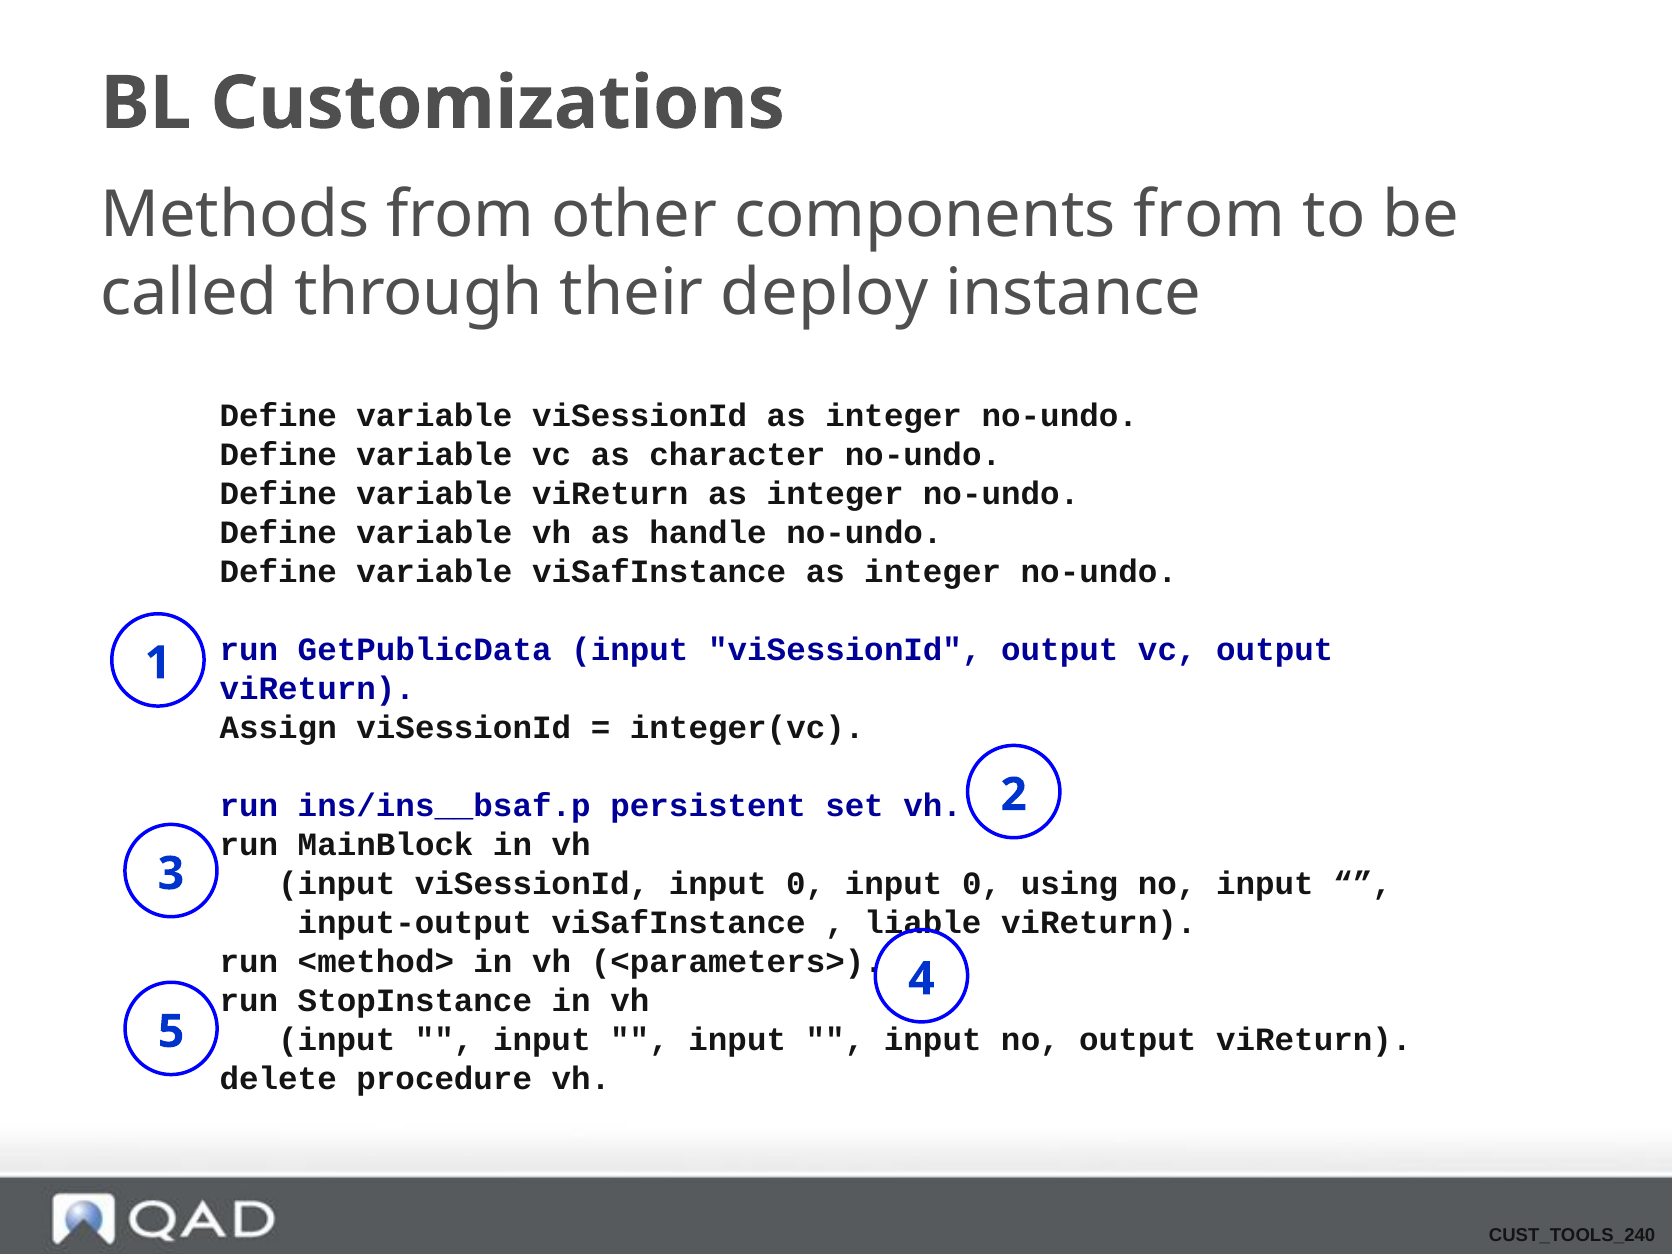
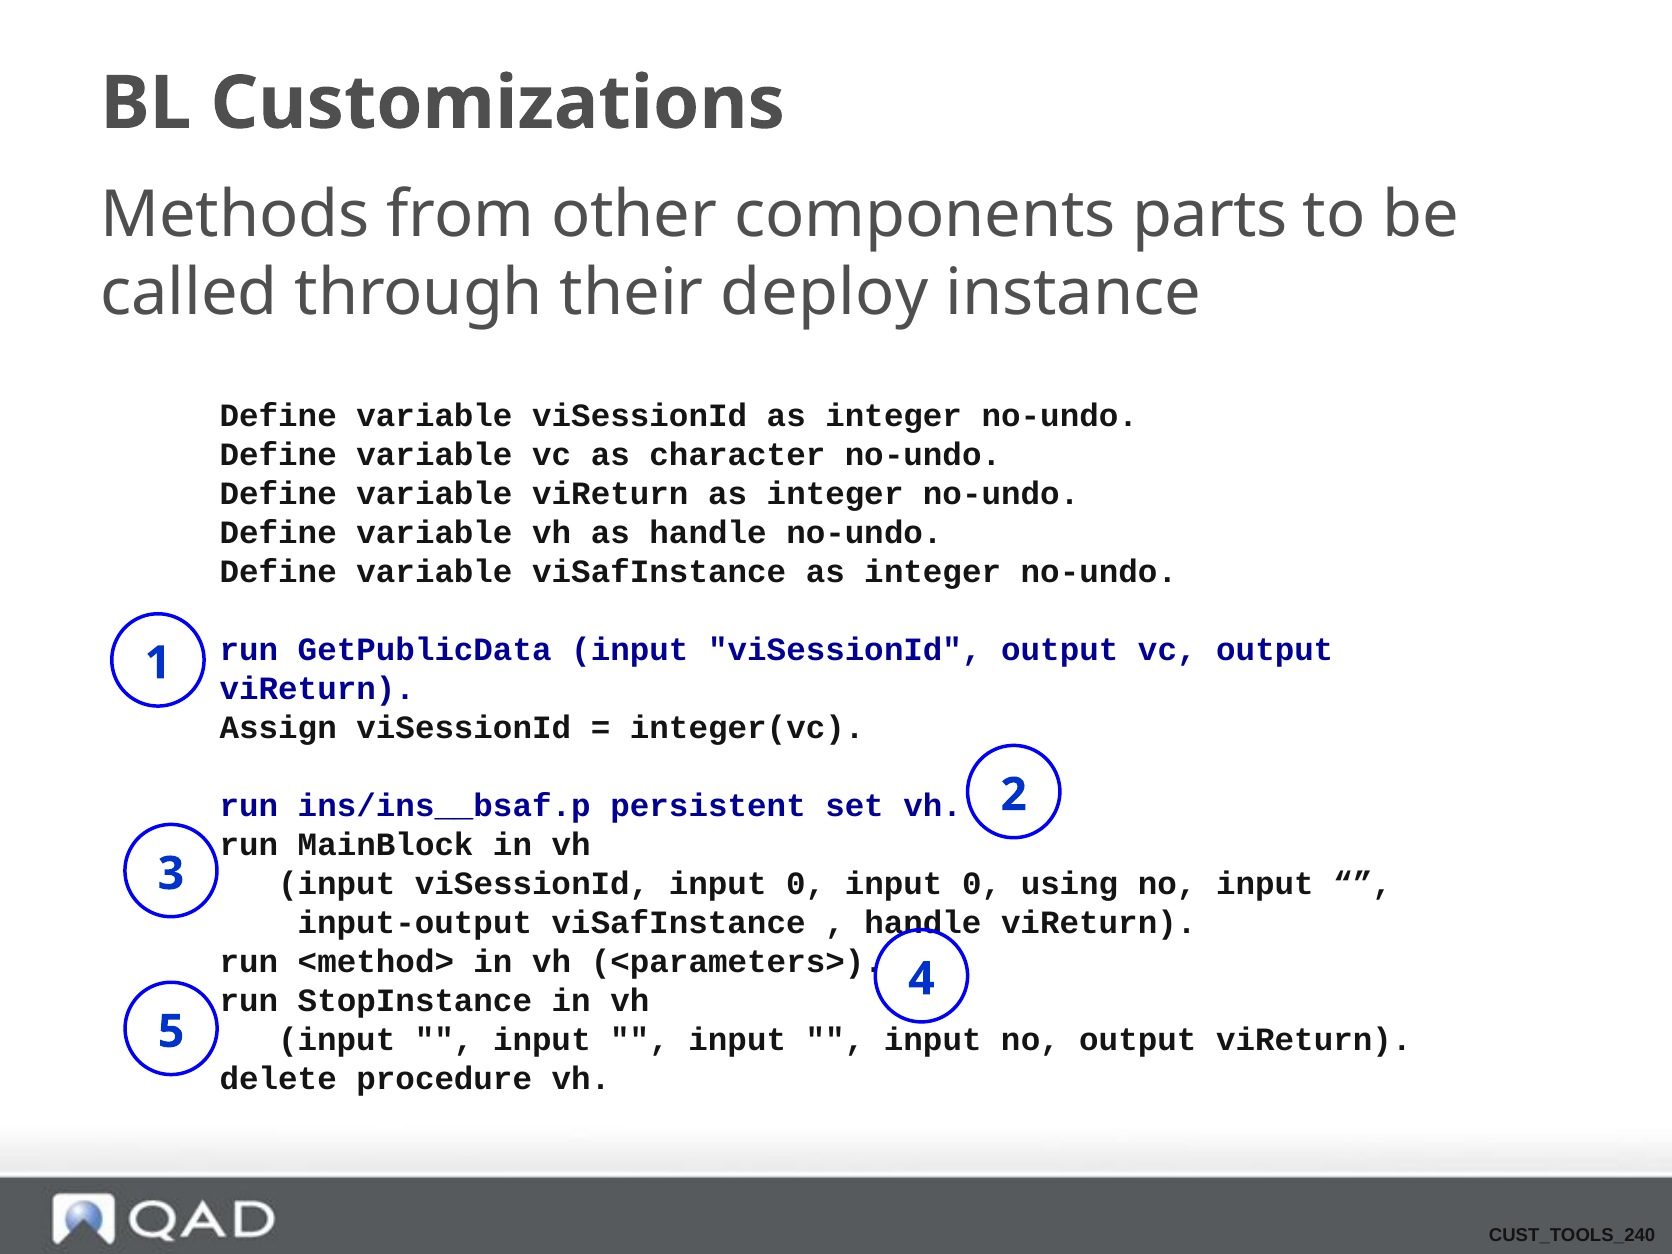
components from: from -> parts
liable at (923, 923): liable -> handle
